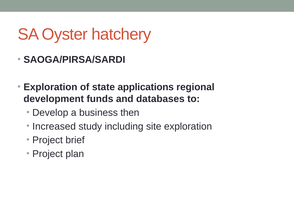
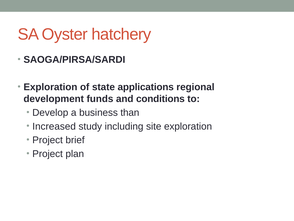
databases: databases -> conditions
then: then -> than
